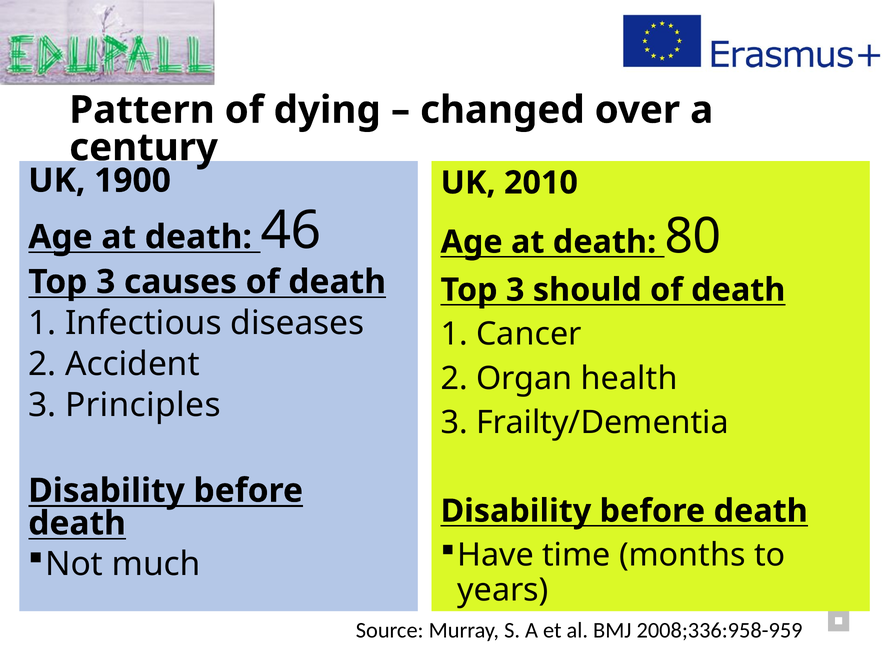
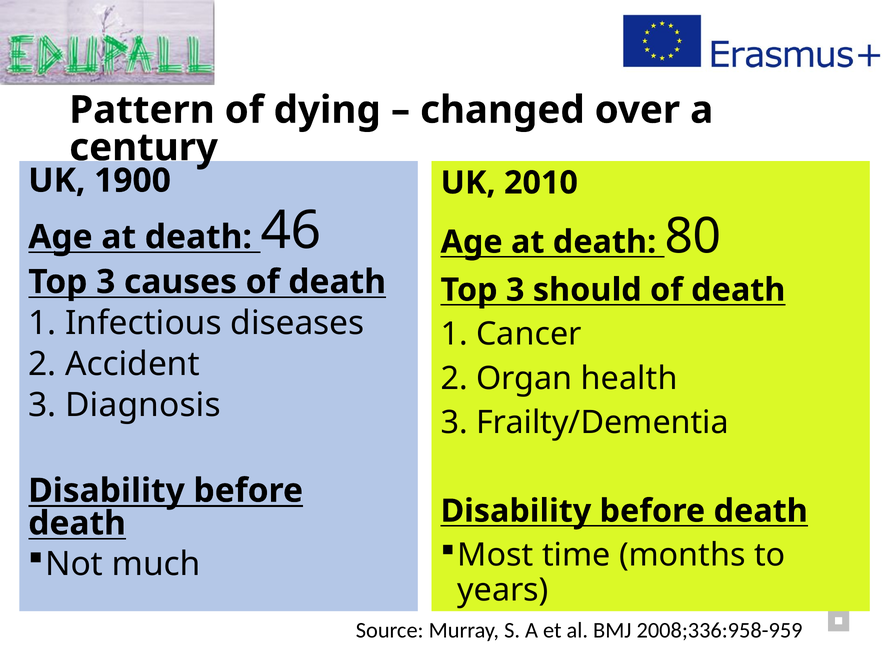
Principles: Principles -> Diagnosis
Have: Have -> Most
